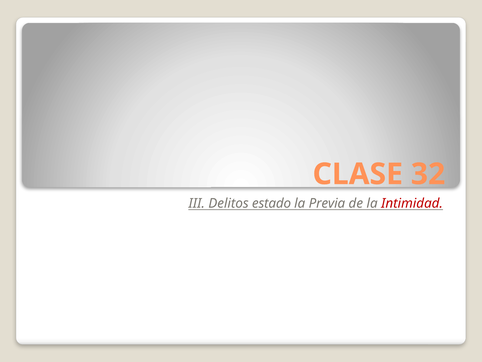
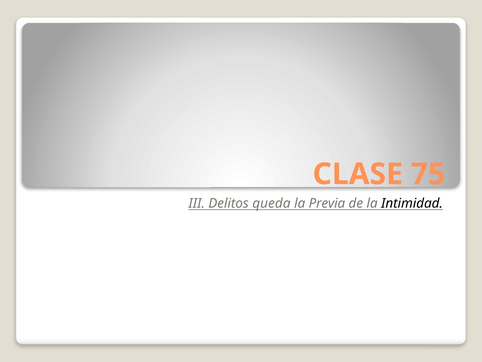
32: 32 -> 75
estado: estado -> queda
Intimidad colour: red -> black
